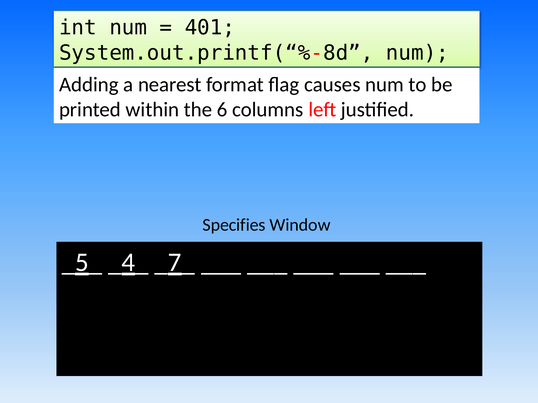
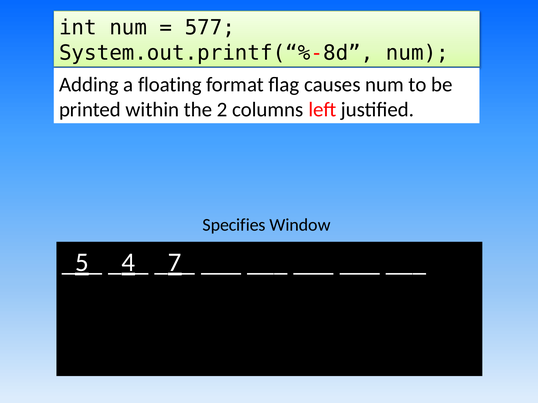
401: 401 -> 577
nearest: nearest -> floating
6: 6 -> 2
